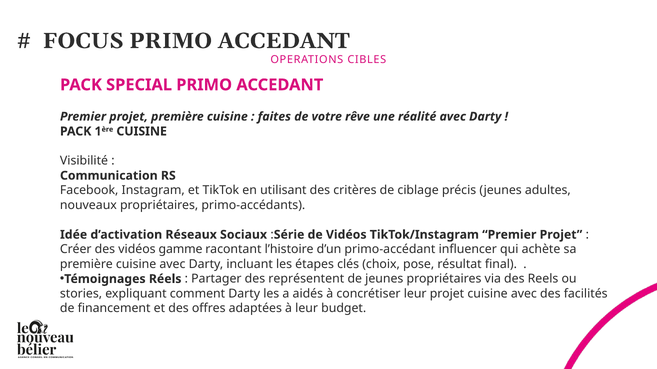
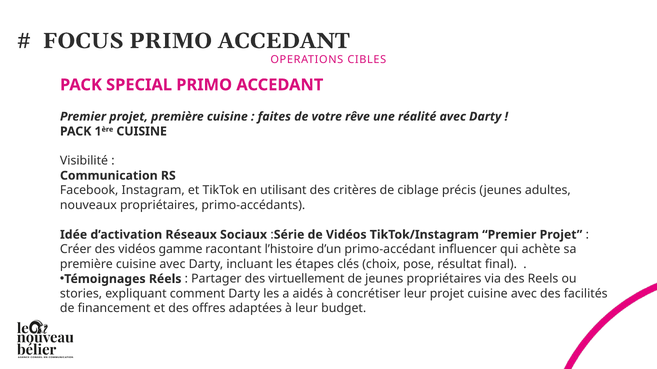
représentent: représentent -> virtuellement
